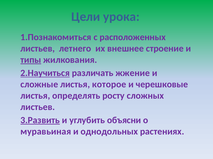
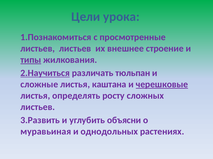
расположенных: расположенных -> просмотренные
листьев летнего: летнего -> листьев
жжение: жжение -> тюльпан
которое: которое -> каштана
черешковые underline: none -> present
3.Развить underline: present -> none
